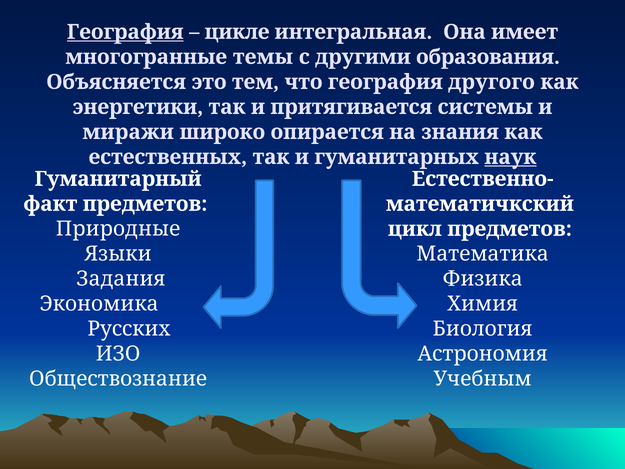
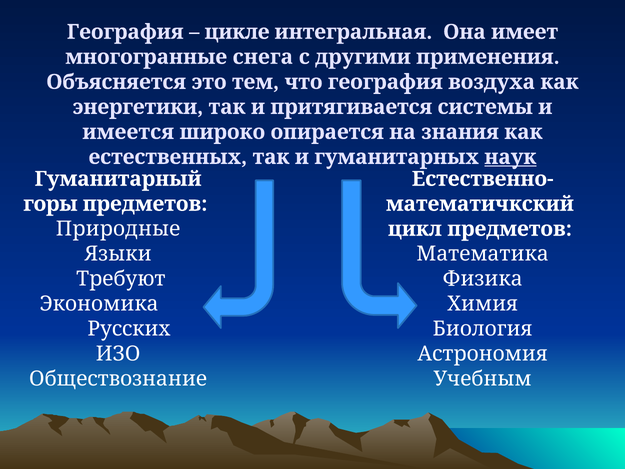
География at (125, 32) underline: present -> none
темы: темы -> снега
образования: образования -> применения
другого: другого -> воздуха
миражи: миражи -> имеется
факт: факт -> горы
Задания: Задания -> Требуют
